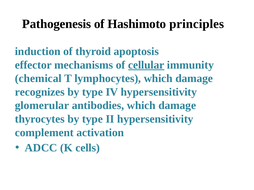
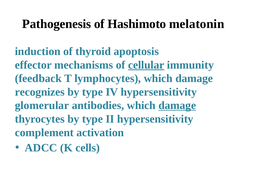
principles: principles -> melatonin
chemical: chemical -> feedback
damage at (177, 106) underline: none -> present
